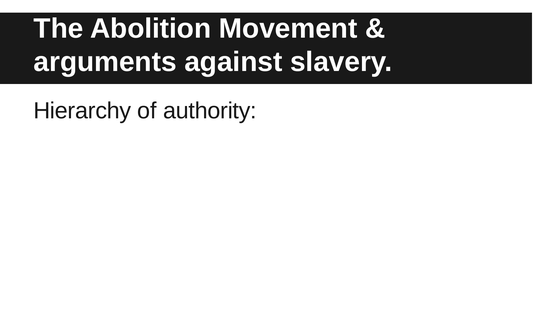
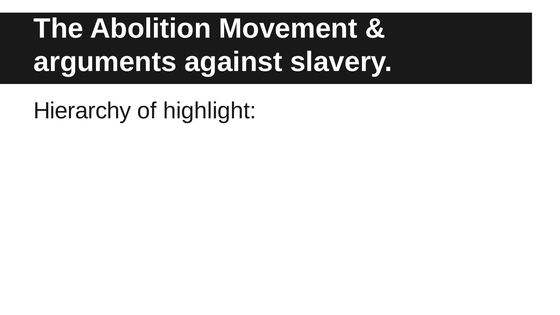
authority: authority -> highlight
